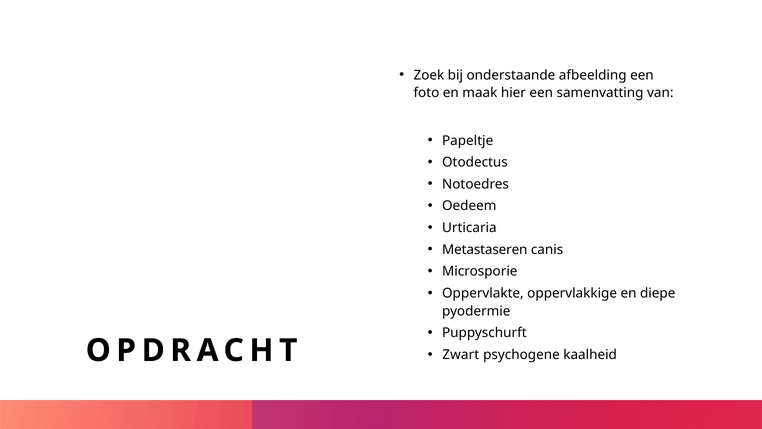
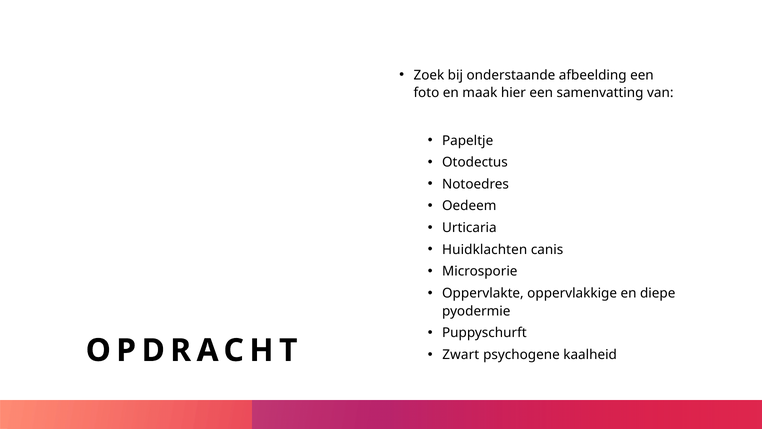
Metastaseren: Metastaseren -> Huidklachten
